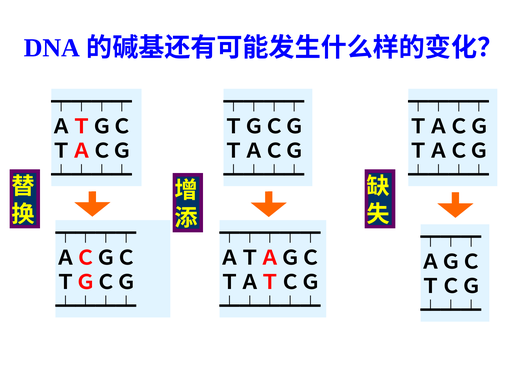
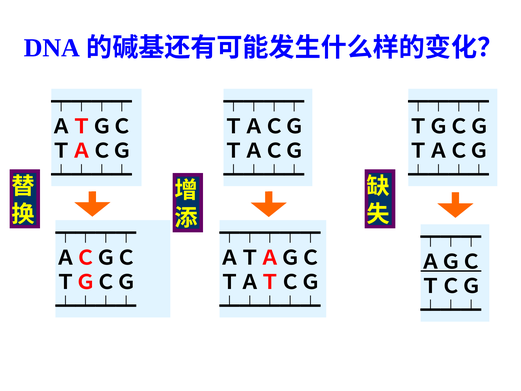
ＴＧＣＧ at (264, 127): ＴＧＣＧ -> ＴＡＣＧ
ＴＡＣＧ at (449, 127): ＴＡＣＧ -> ＴＧＣＧ
ＡＧＣ underline: none -> present
